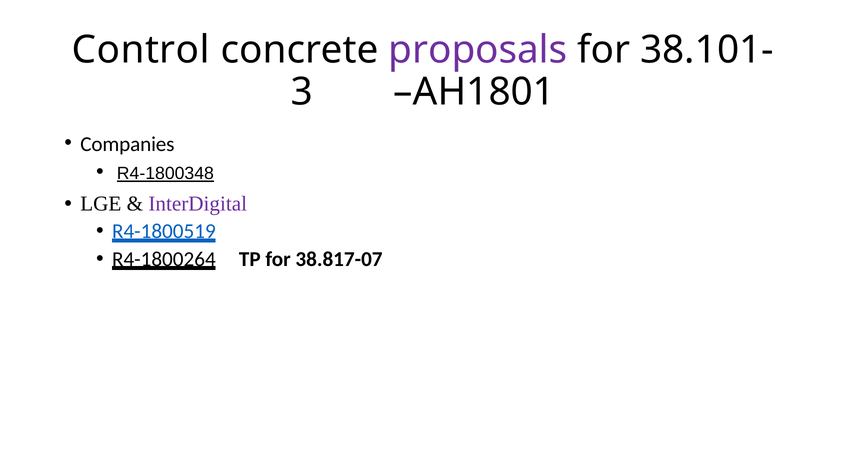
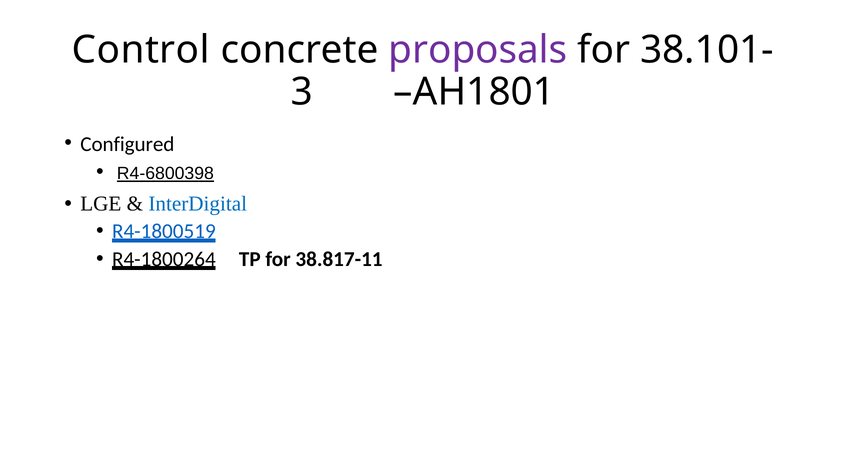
Companies: Companies -> Configured
R4-1800348: R4-1800348 -> R4-6800398
InterDigital colour: purple -> blue
38.817-07: 38.817-07 -> 38.817-11
